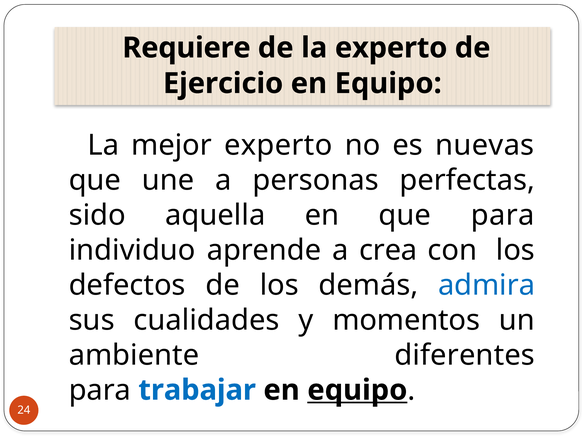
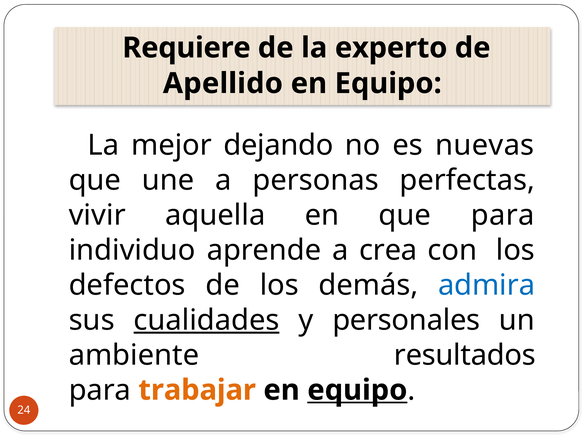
Ejercicio: Ejercicio -> Apellido
mejor experto: experto -> dejando
sido: sido -> vivir
cualidades underline: none -> present
momentos: momentos -> personales
diferentes: diferentes -> resultados
trabajar colour: blue -> orange
